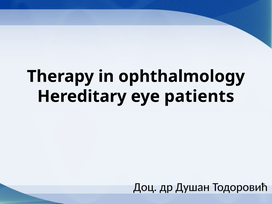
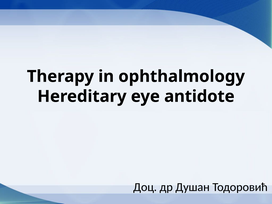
patients: patients -> antidote
